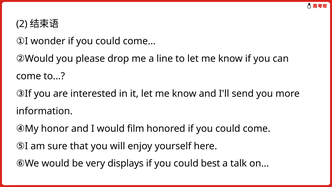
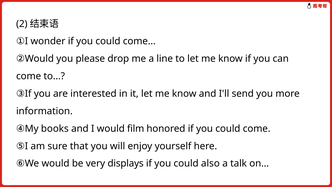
honor: honor -> books
best: best -> also
